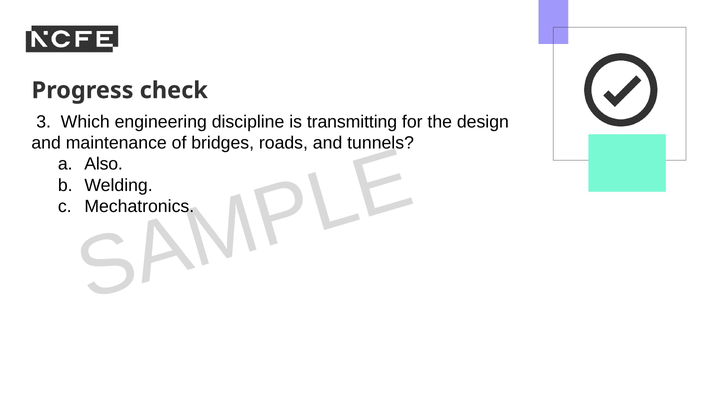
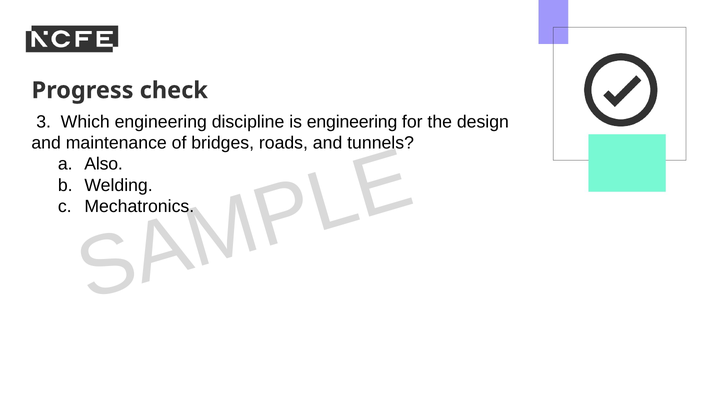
is transmitting: transmitting -> engineering
